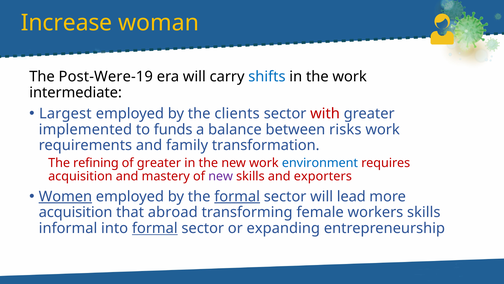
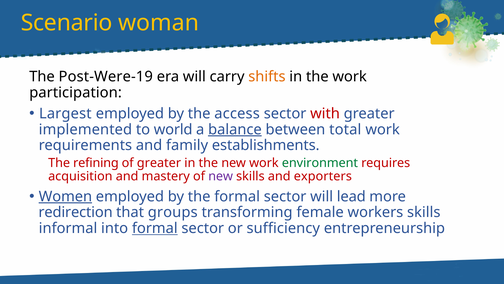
Increase: Increase -> Scenario
shifts colour: blue -> orange
intermediate: intermediate -> participation
clients: clients -> access
funds: funds -> world
balance underline: none -> present
risks: risks -> total
transformation: transformation -> establishments
environment colour: blue -> green
formal at (237, 196) underline: present -> none
acquisition at (76, 212): acquisition -> redirection
abroad: abroad -> groups
expanding: expanding -> sufficiency
